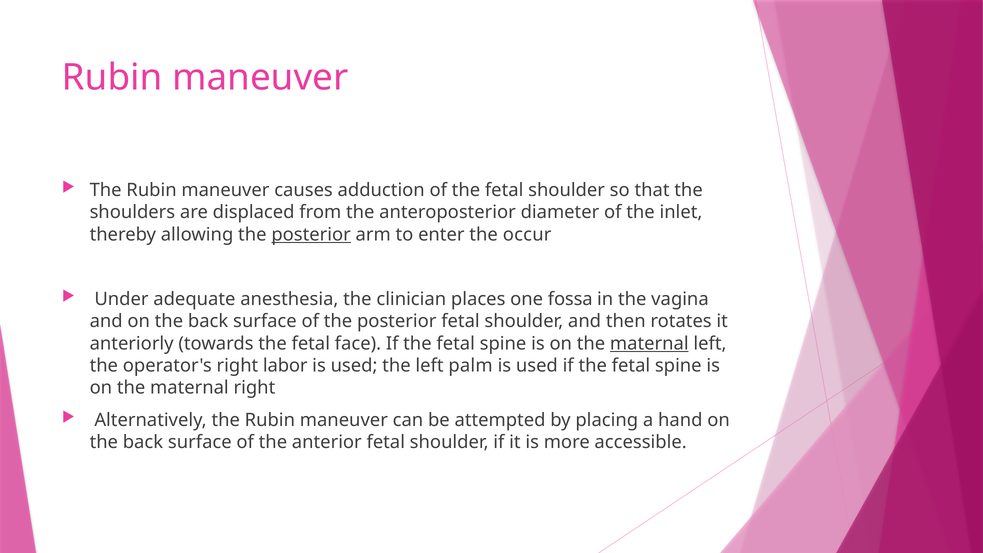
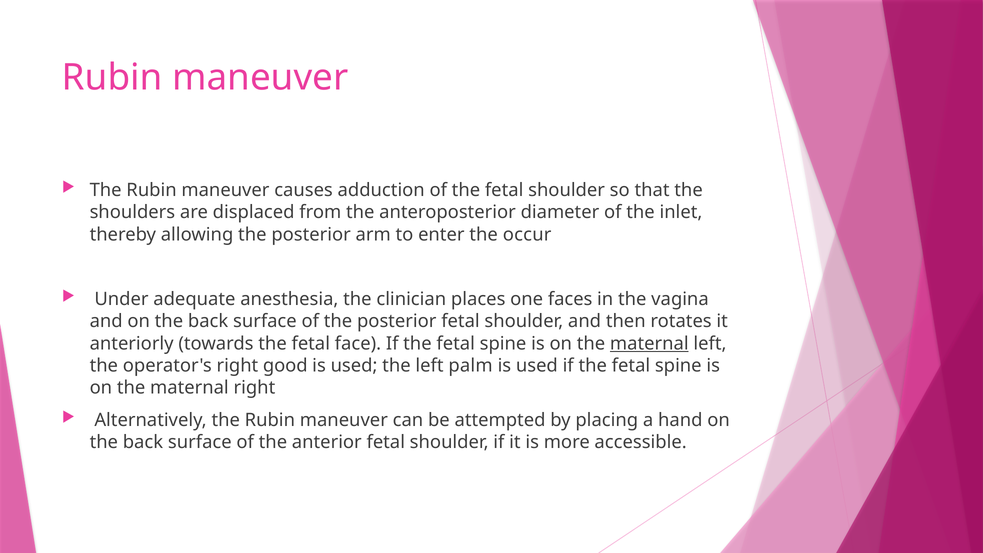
posterior at (311, 234) underline: present -> none
fossa: fossa -> faces
labor: labor -> good
